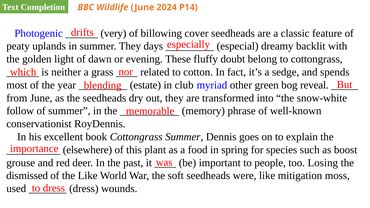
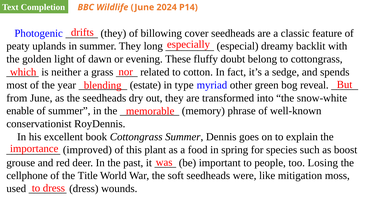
very at (113, 33): very -> they
days: days -> long
club: club -> type
follow: follow -> enable
elsewhere: elsewhere -> improved
dismissed: dismissed -> cellphone
the Like: Like -> Title
